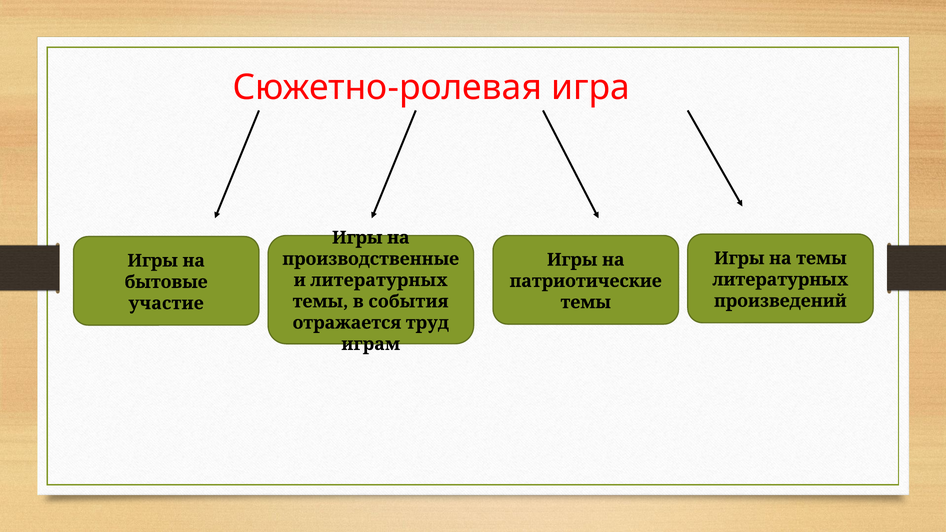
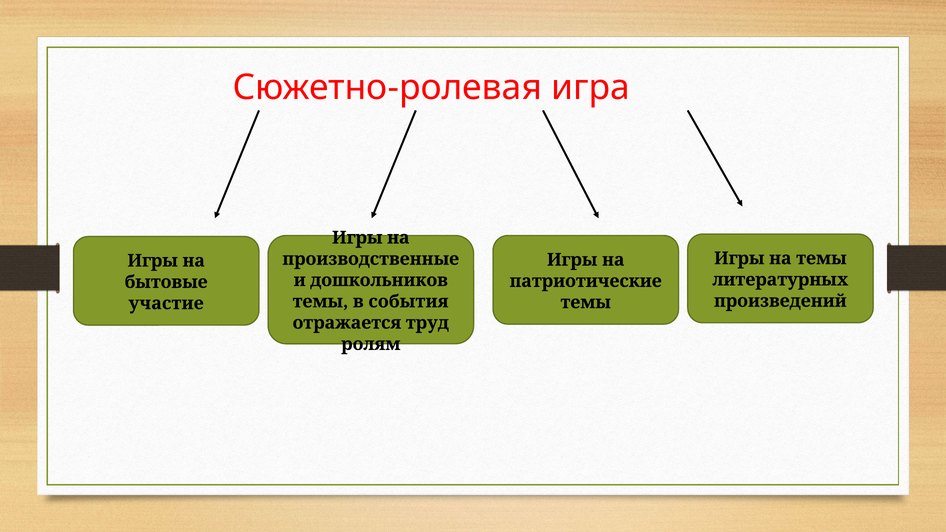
и литературных: литературных -> дошкольников
играм: играм -> ролям
